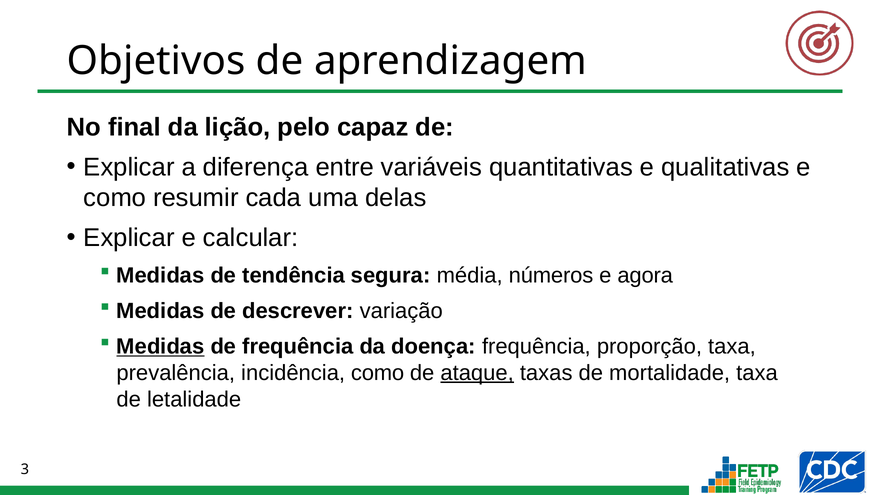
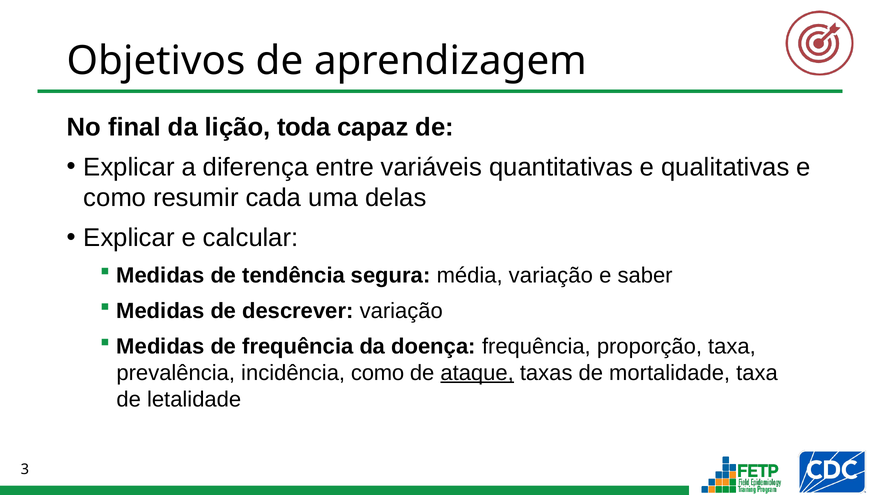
pelo: pelo -> toda
média números: números -> variação
agora: agora -> saber
Medidas at (160, 347) underline: present -> none
